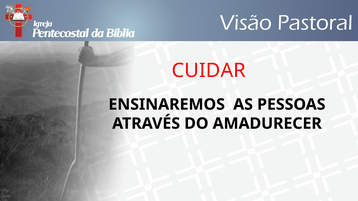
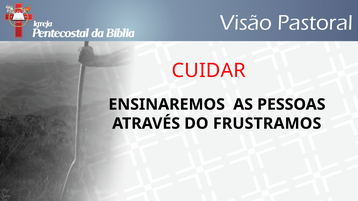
AMADURECER: AMADURECER -> FRUSTRAMOS
